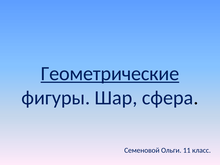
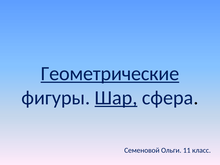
Шар underline: none -> present
